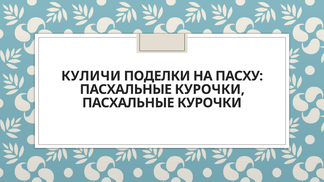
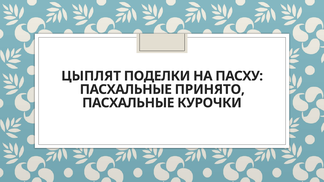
КУЛИЧИ: КУЛИЧИ -> ЦЫПЛЯТ
КУРОЧКИ at (210, 90): КУРОЧКИ -> ПРИНЯТО
